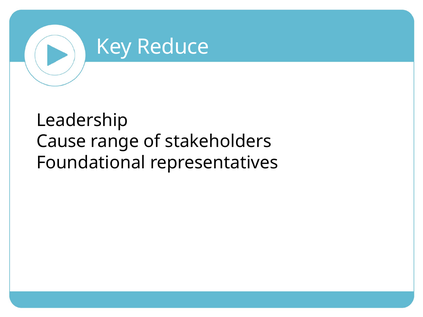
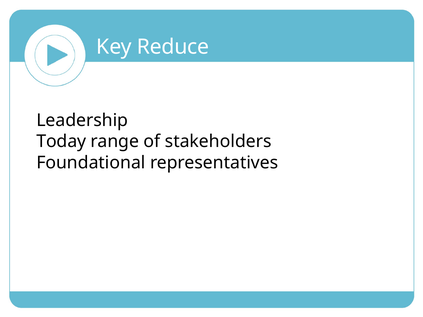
Cause: Cause -> Today
